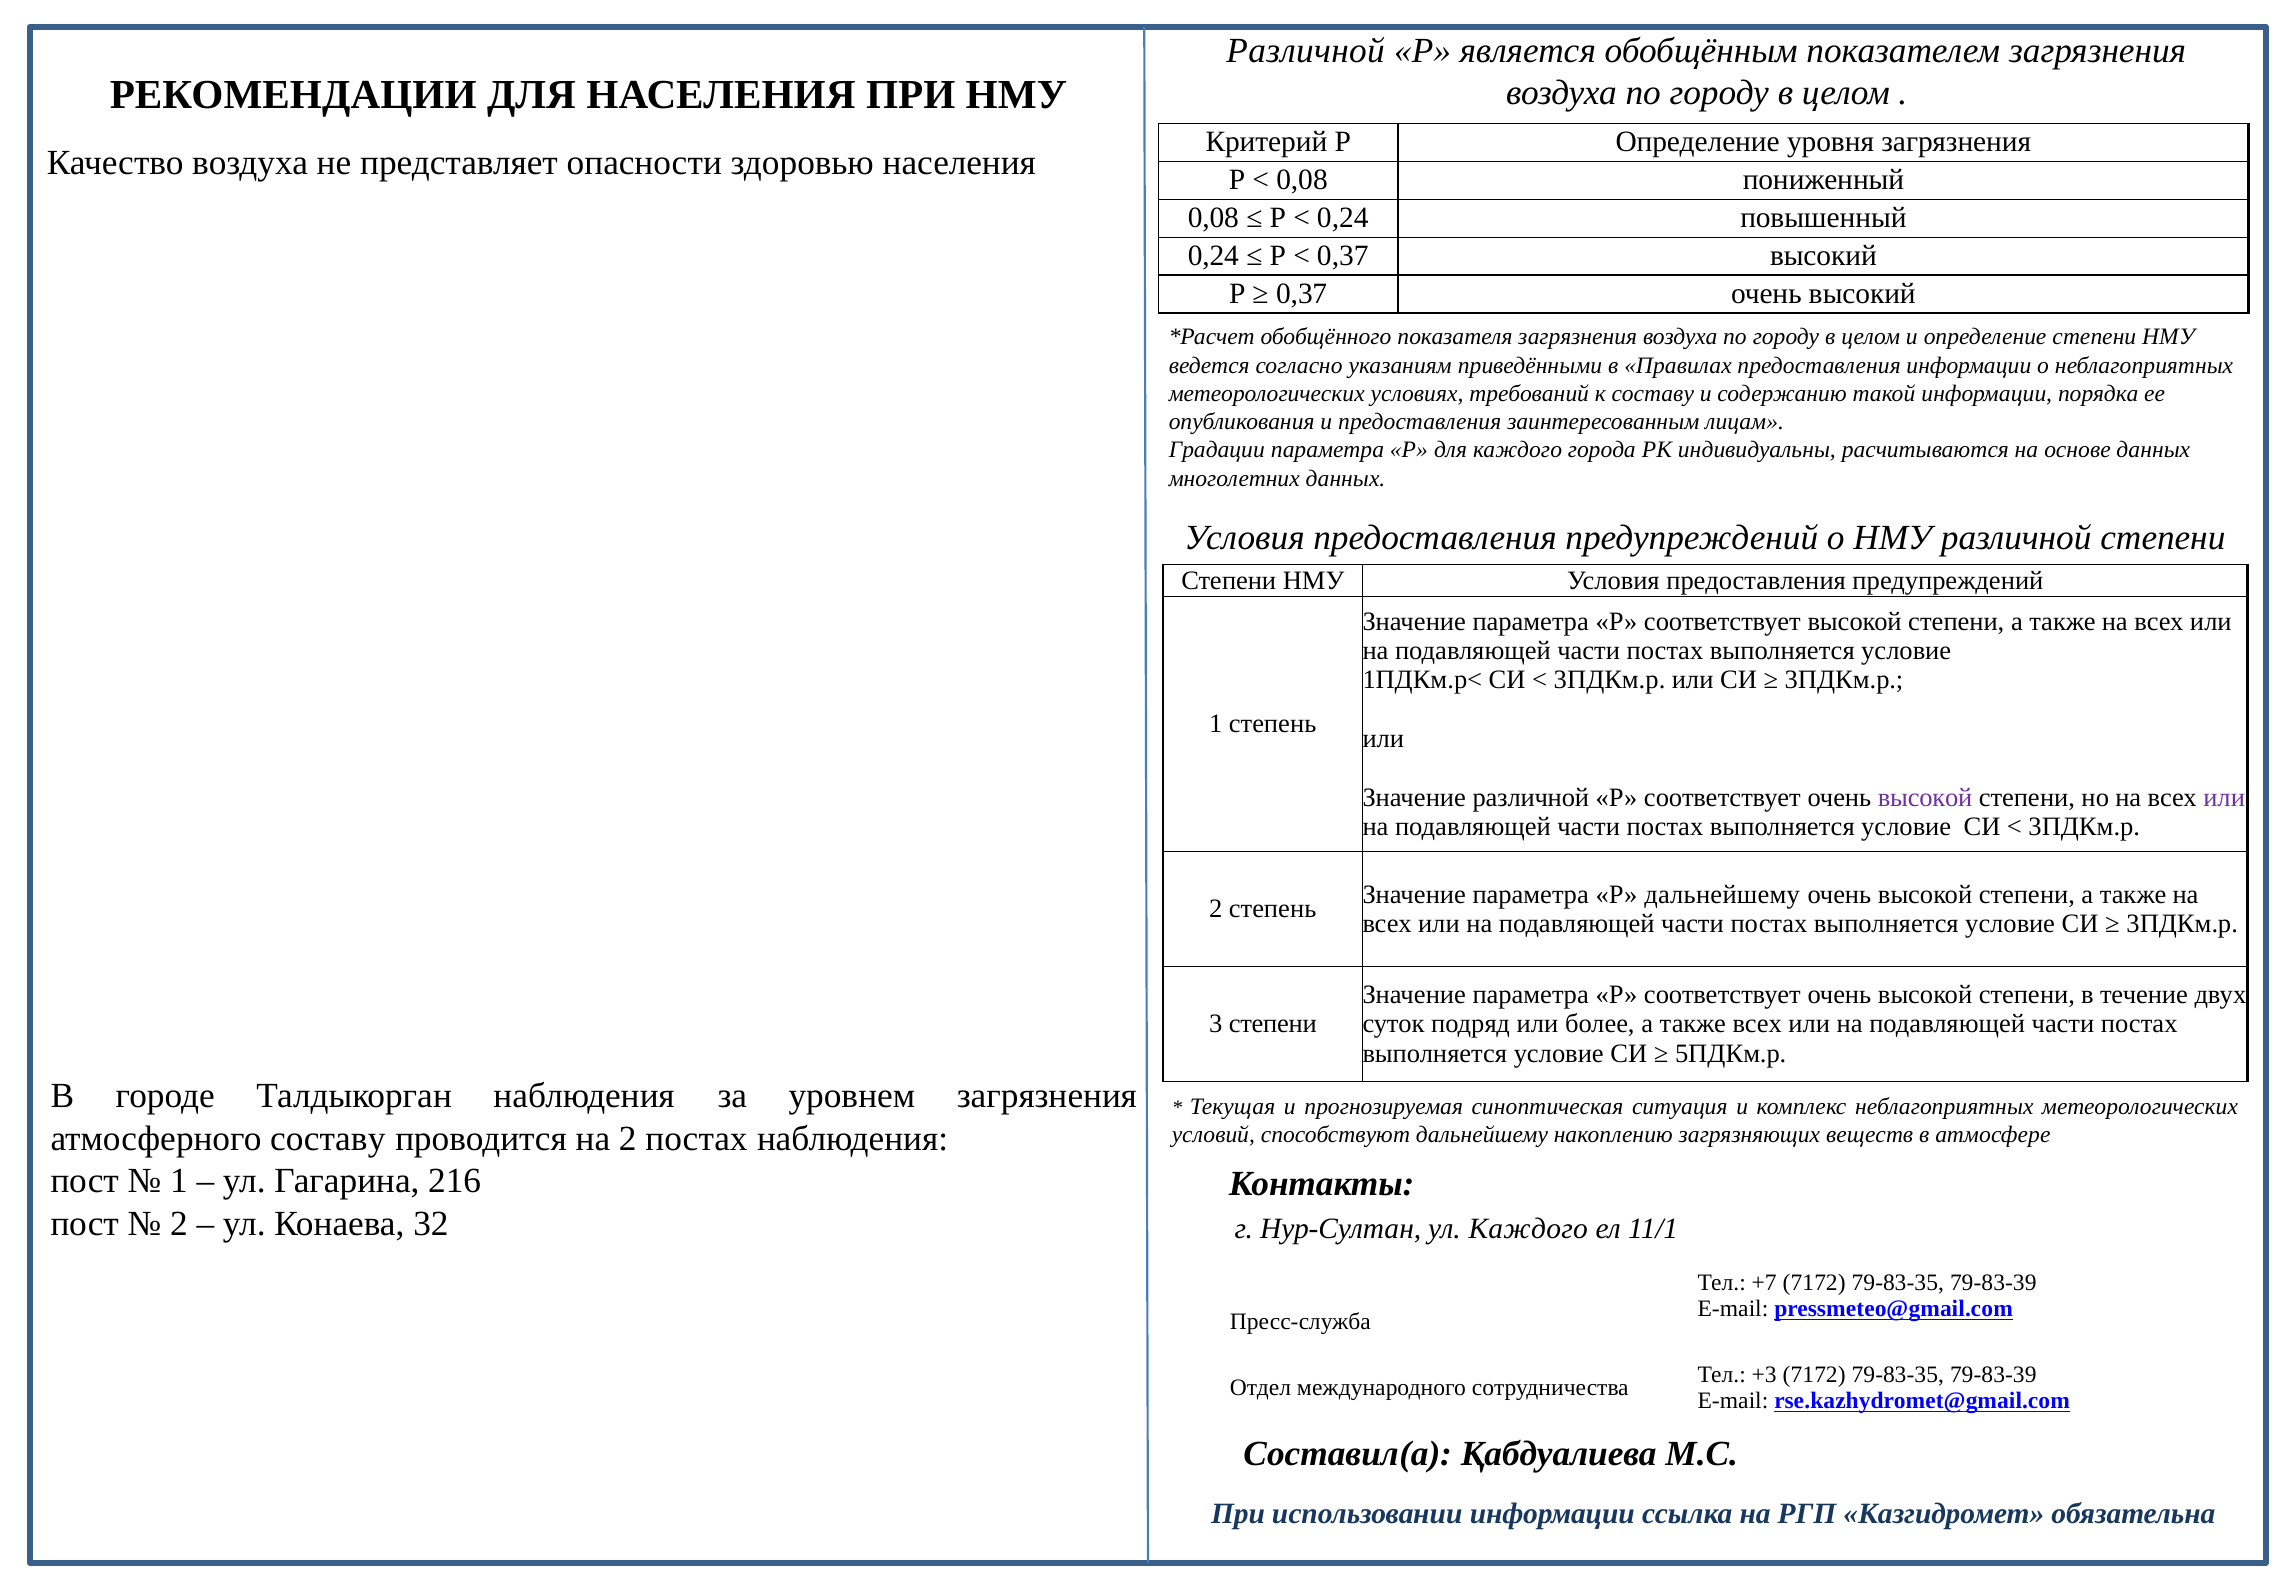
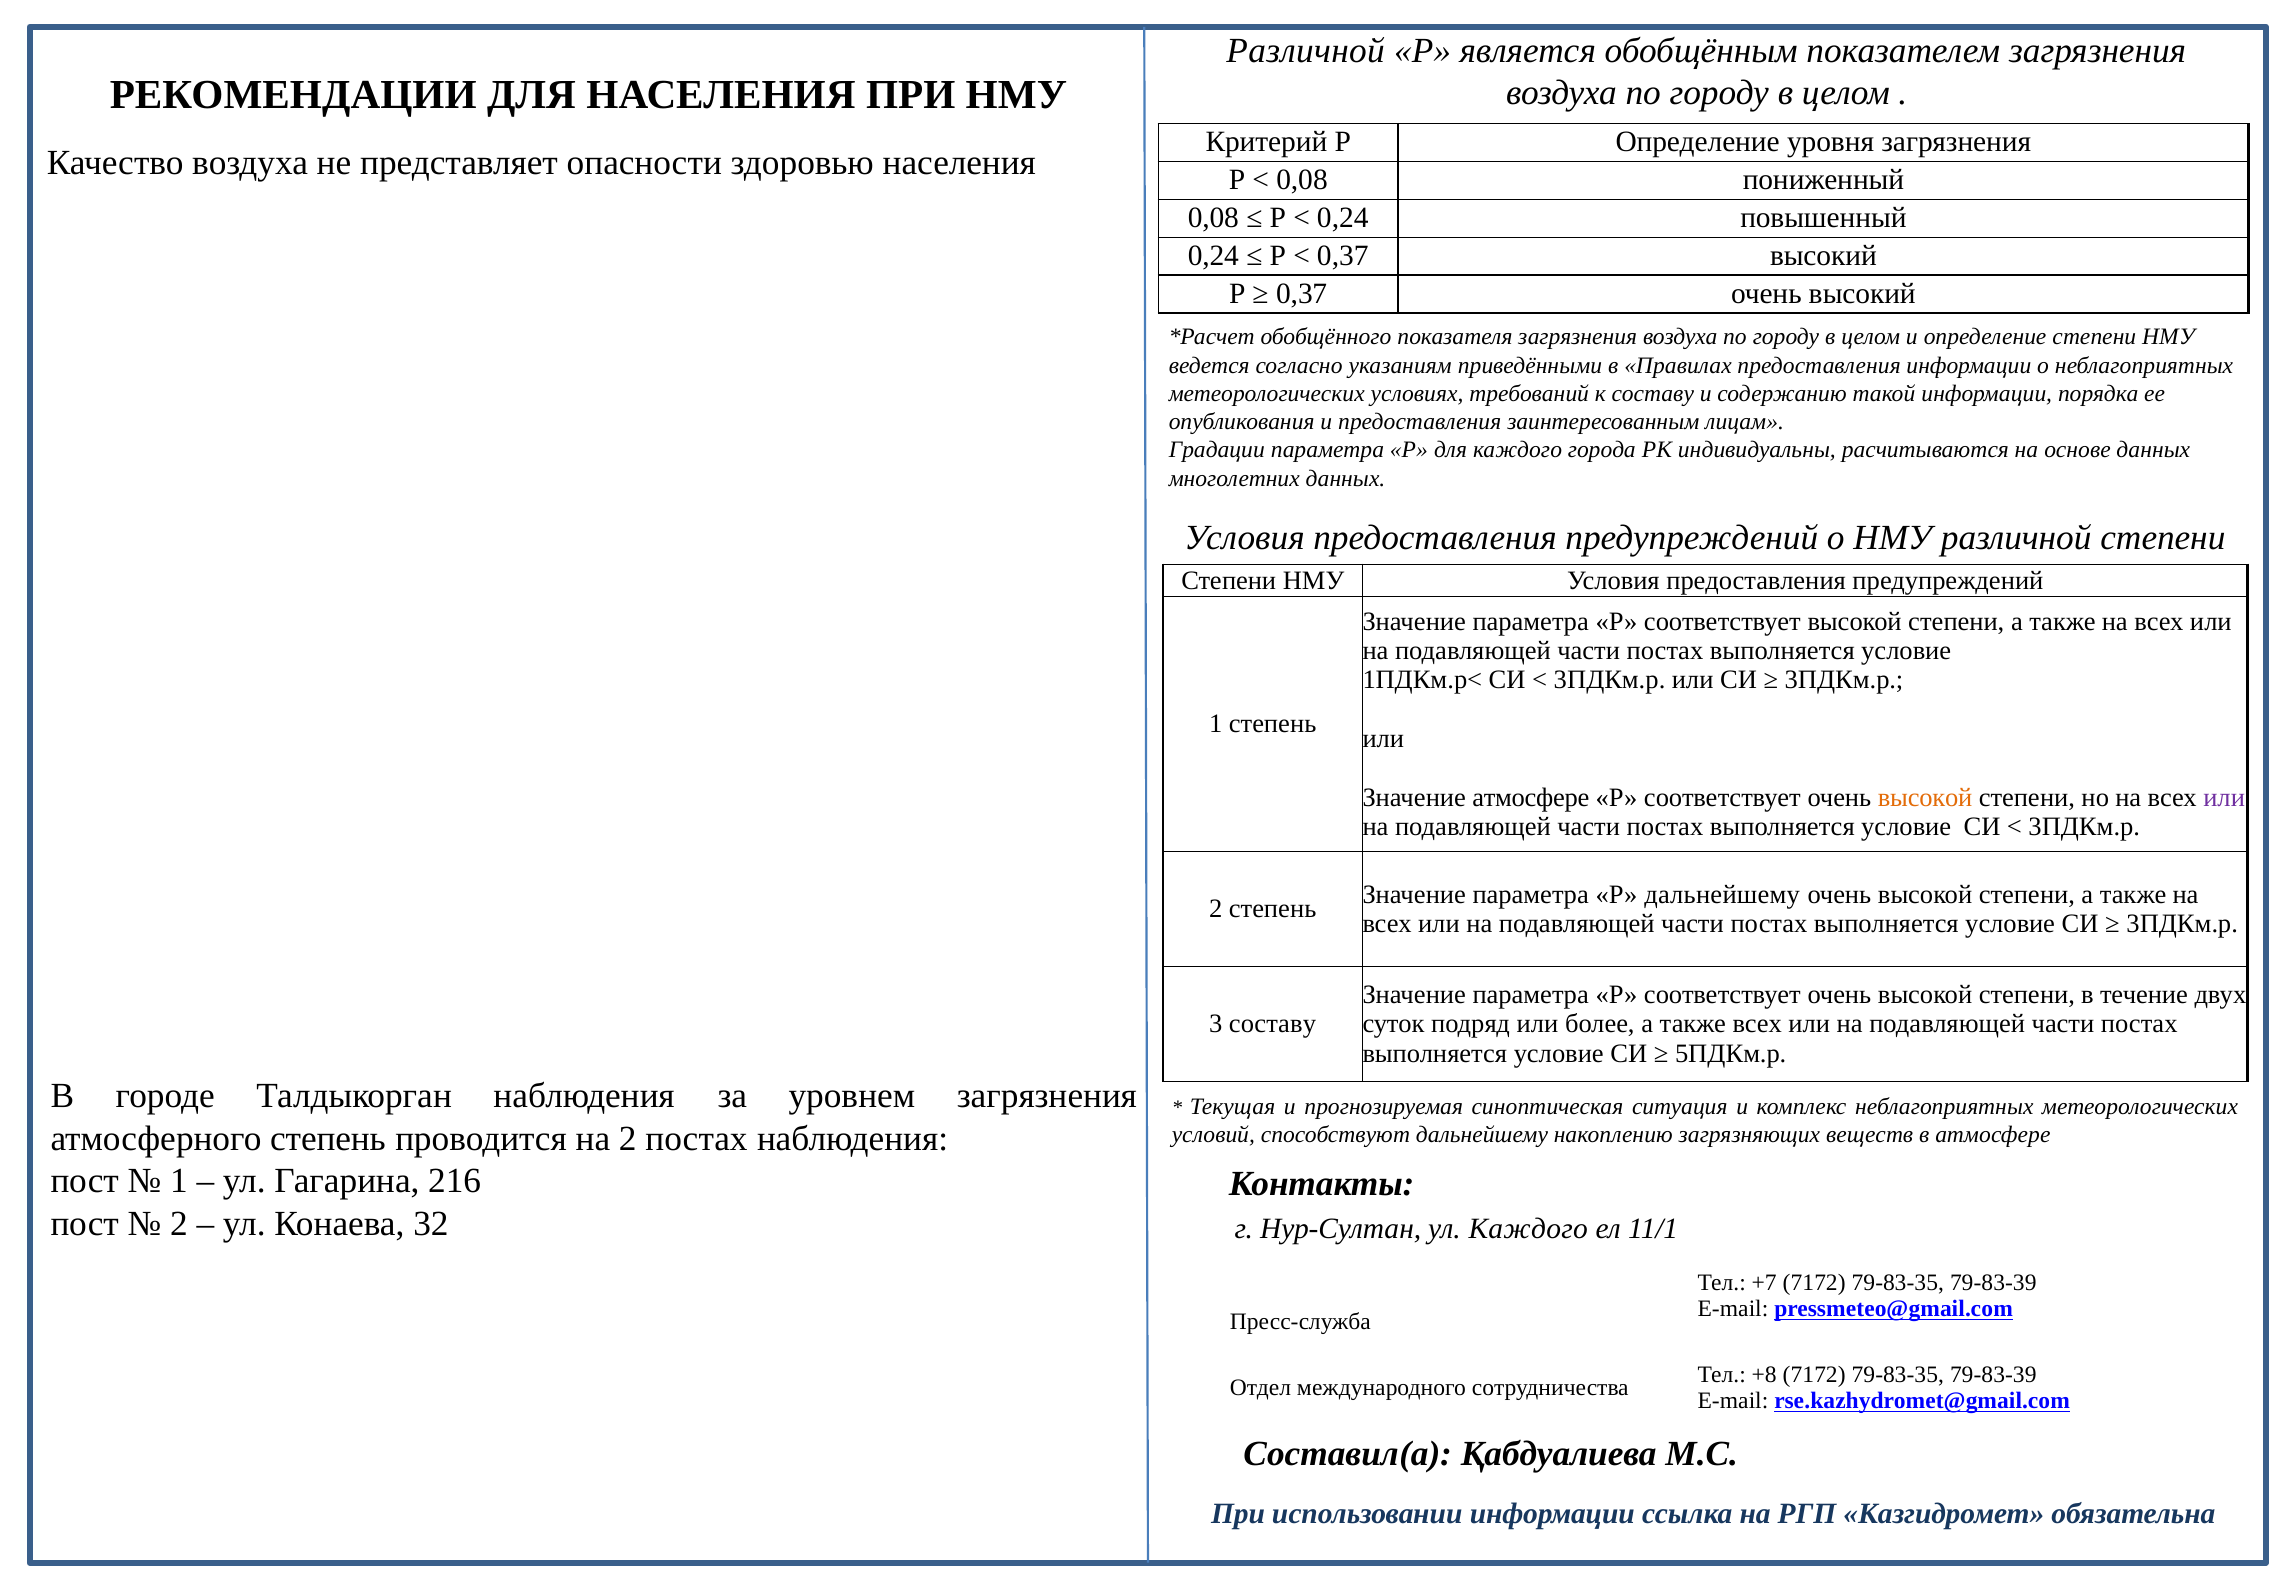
Значение различной: различной -> атмосфере
высокой at (1925, 797) colour: purple -> orange
3 степени: степени -> составу
атмосферного составу: составу -> степень
+3: +3 -> +8
